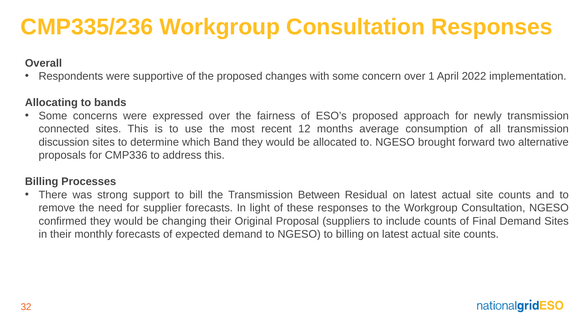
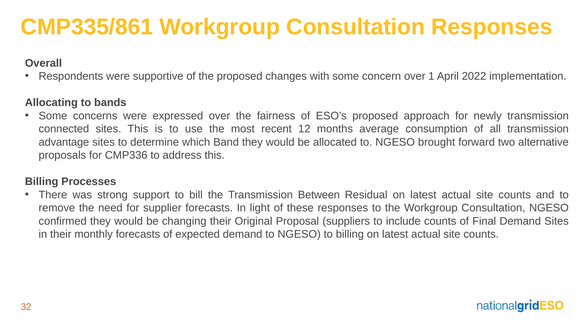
CMP335/236: CMP335/236 -> CMP335/861
discussion: discussion -> advantage
